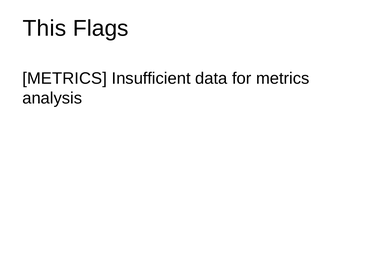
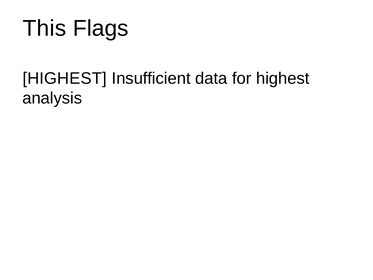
METRICS at (65, 78): METRICS -> HIGHEST
for metrics: metrics -> highest
